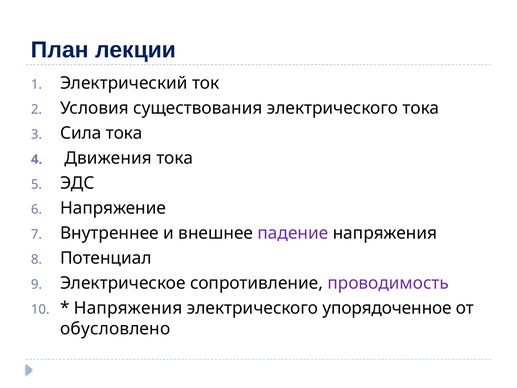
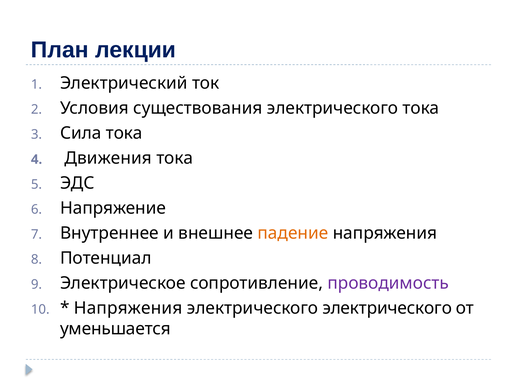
падение colour: purple -> orange
электрического упорядоченное: упорядоченное -> электрического
обусловлено: обусловлено -> уменьшается
